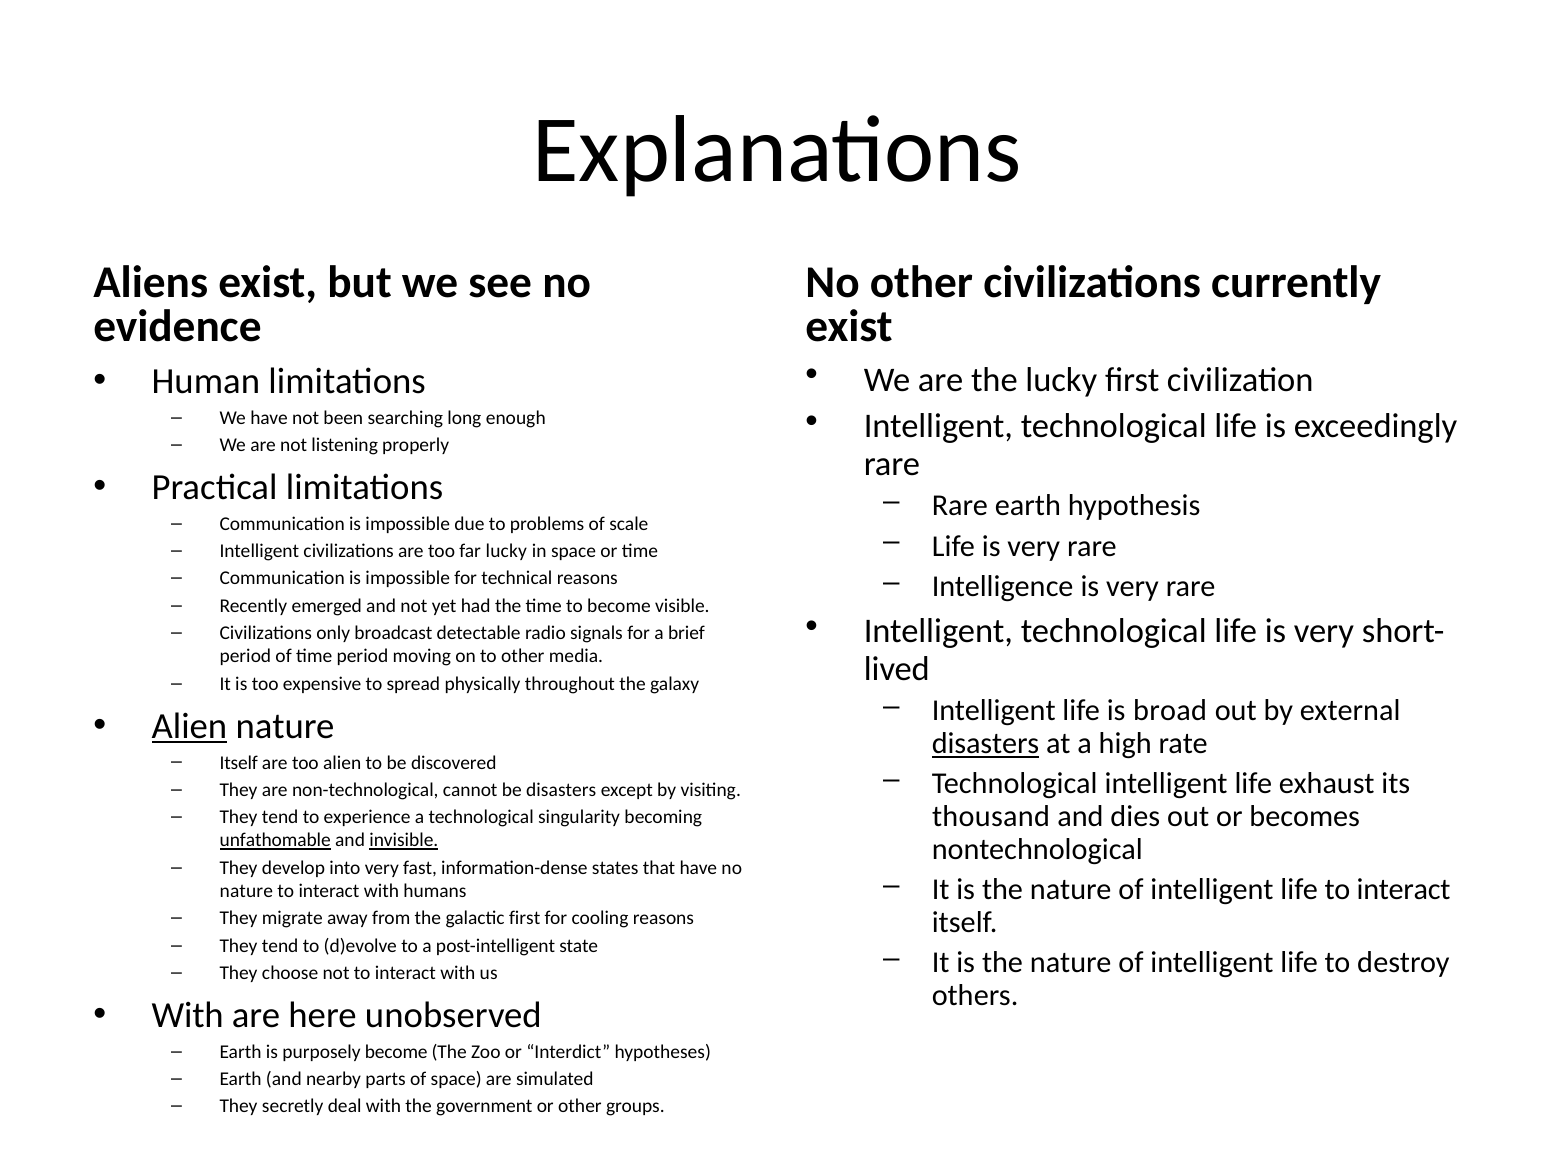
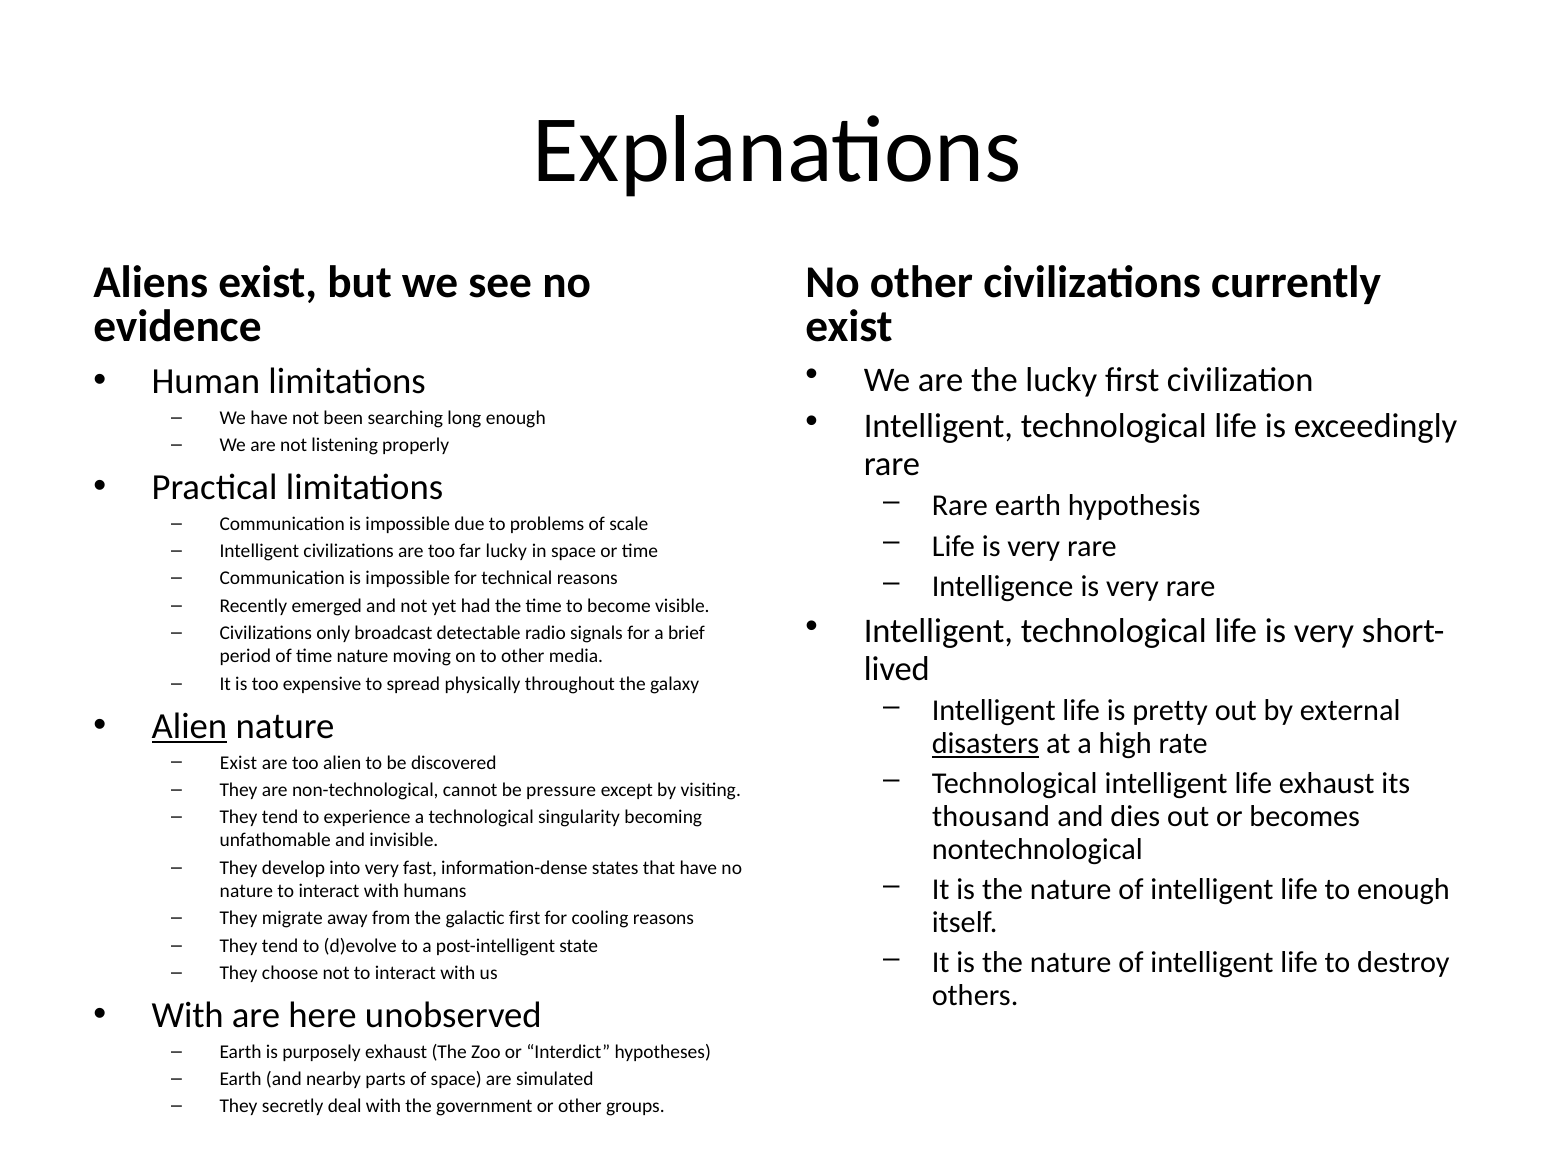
time period: period -> nature
broad: broad -> pretty
Itself at (239, 763): Itself -> Exist
be disasters: disasters -> pressure
unfathomable underline: present -> none
invisible underline: present -> none
life to interact: interact -> enough
purposely become: become -> exhaust
